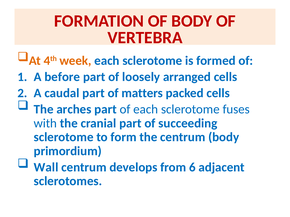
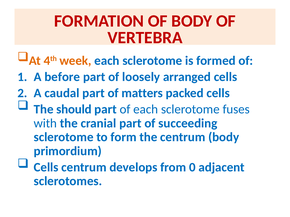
arches: arches -> should
Wall at (46, 168): Wall -> Cells
6: 6 -> 0
